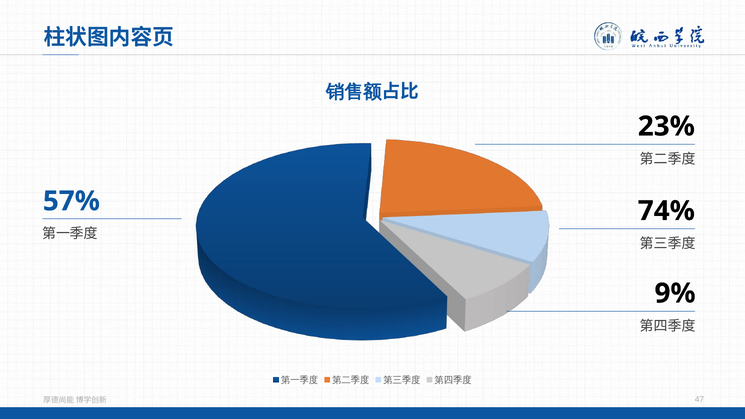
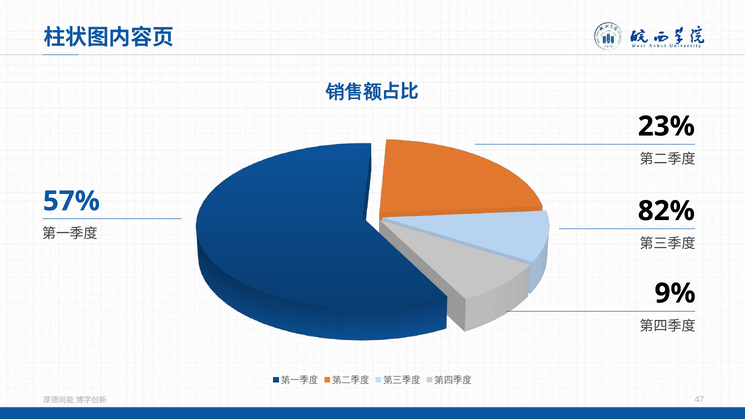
74%: 74% -> 82%
